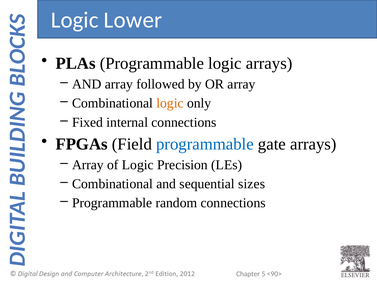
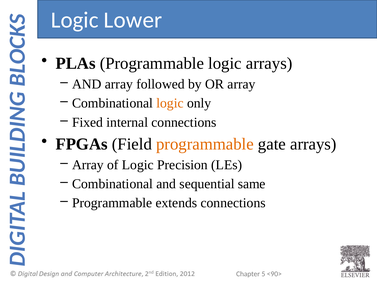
programmable at (205, 144) colour: blue -> orange
sizes: sizes -> same
random: random -> extends
